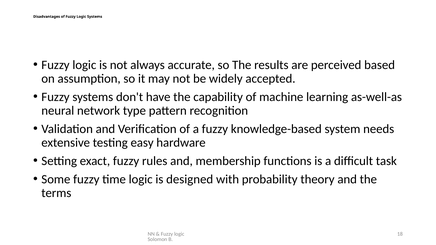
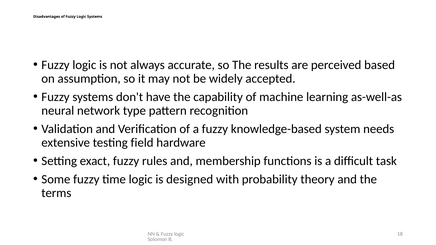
easy: easy -> field
